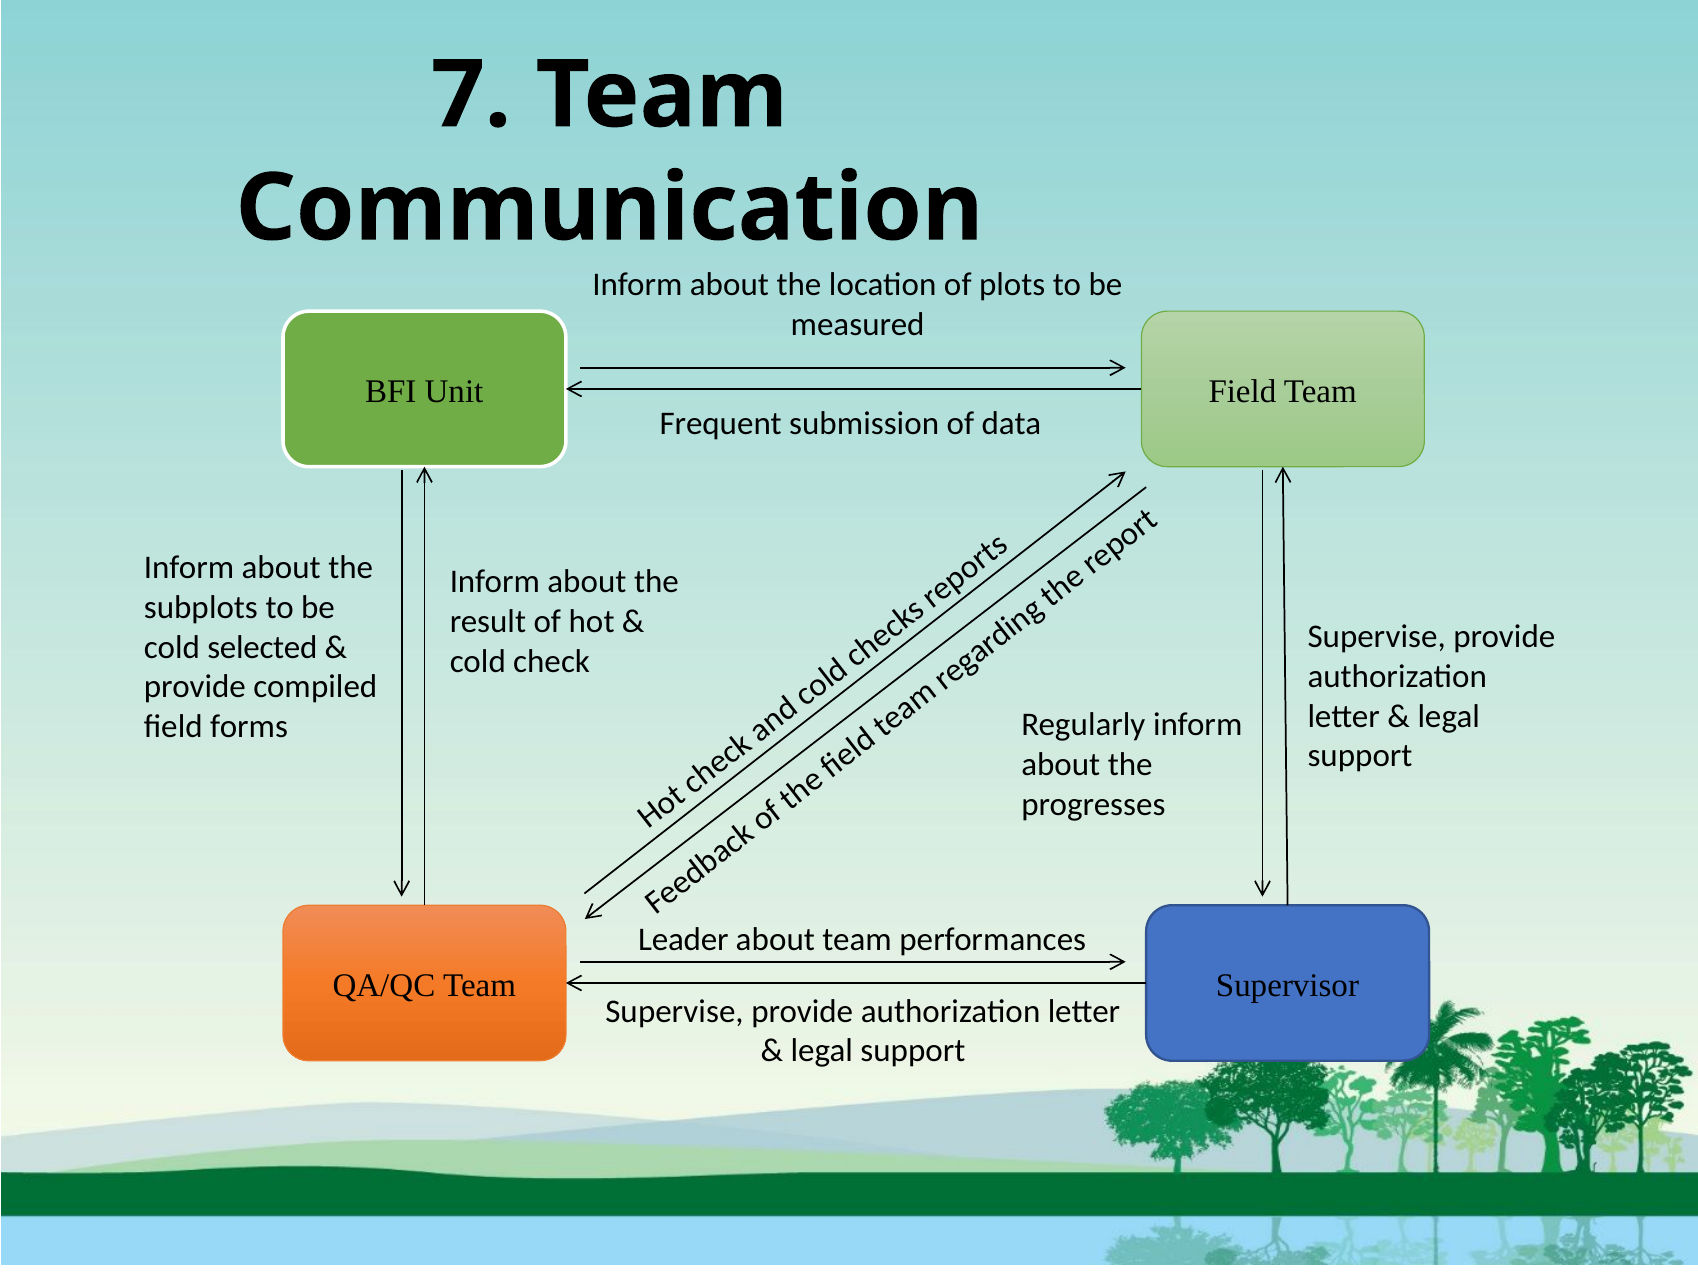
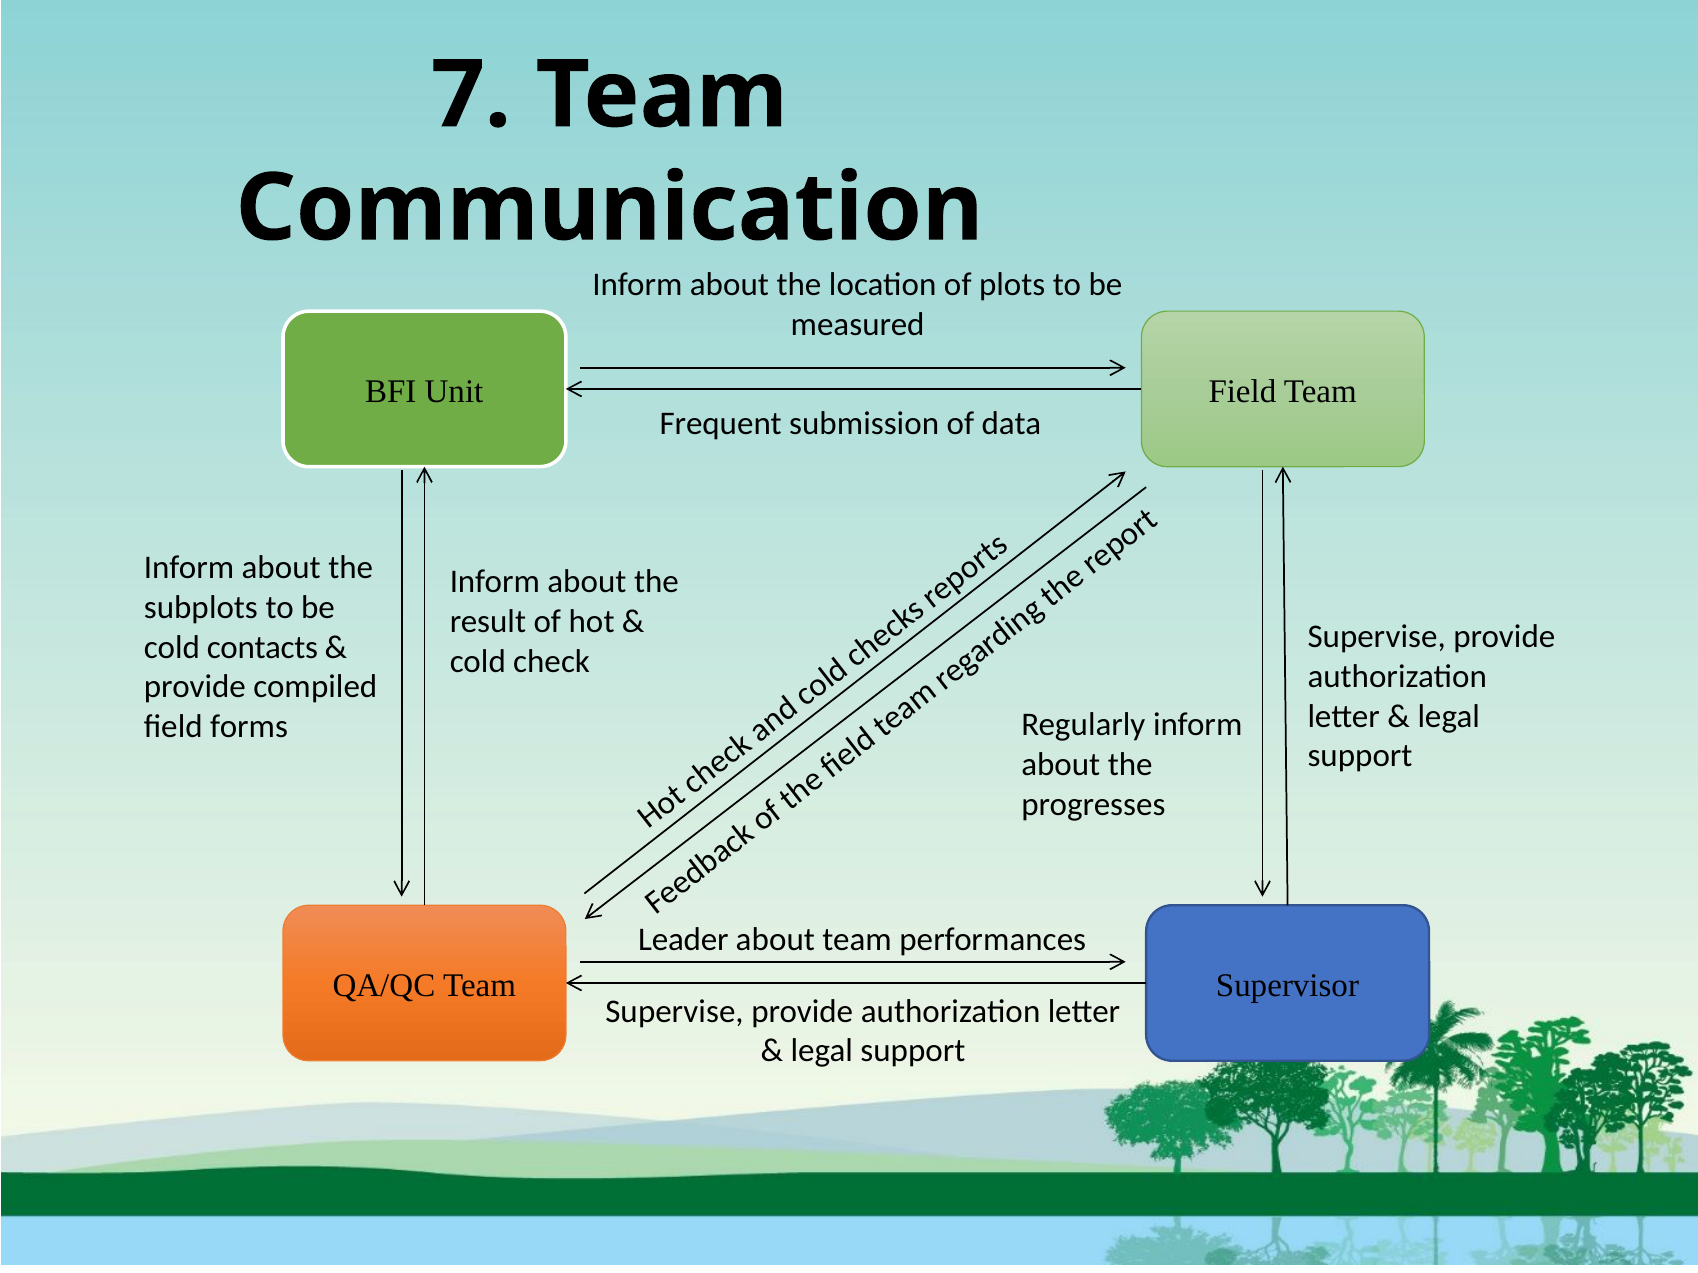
selected: selected -> contacts
